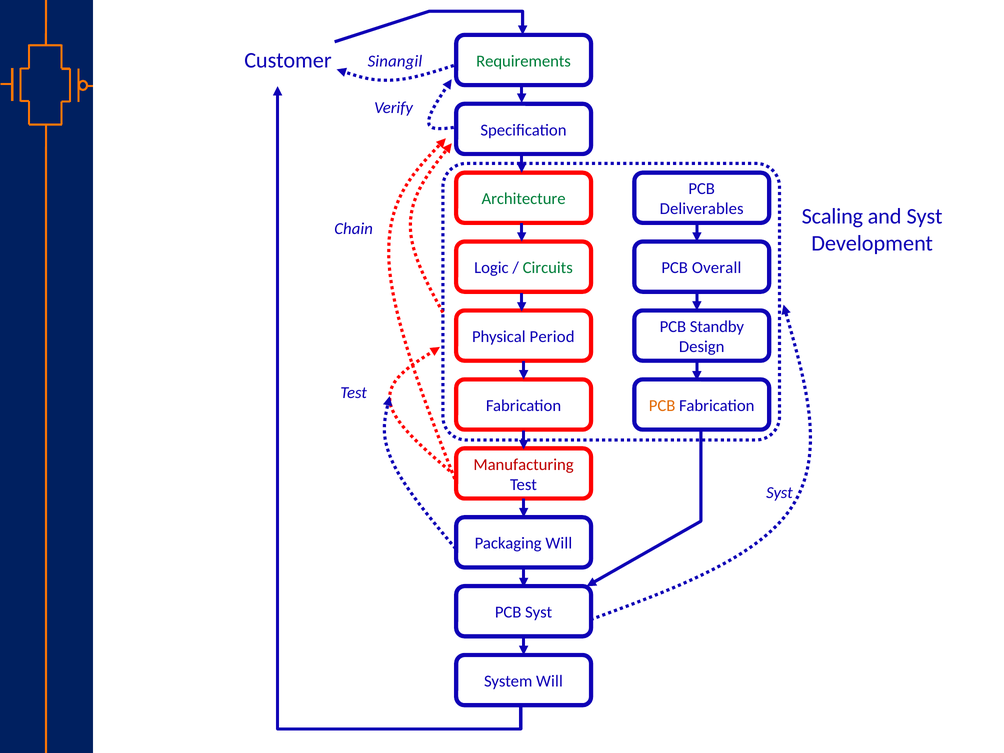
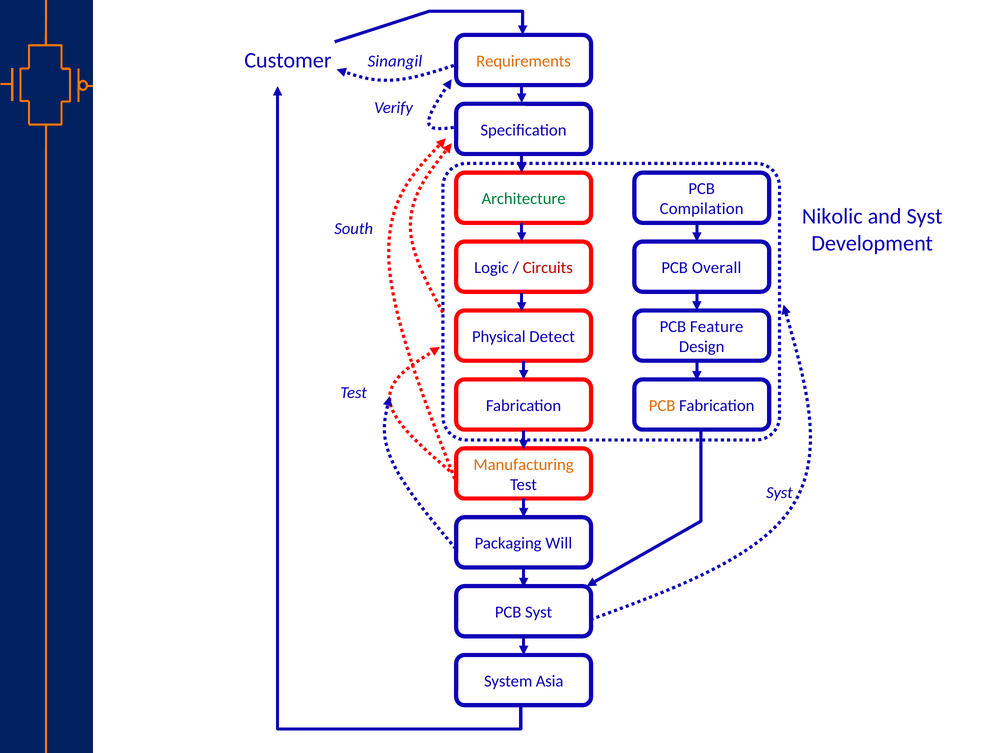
Requirements colour: green -> orange
Deliverables: Deliverables -> Compilation
Scaling: Scaling -> Nikolic
Chain: Chain -> South
Circuits colour: green -> red
Standby: Standby -> Feature
Period: Period -> Detect
Manufacturing colour: red -> orange
System Will: Will -> Asia
